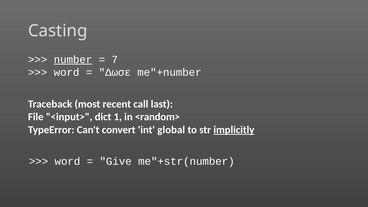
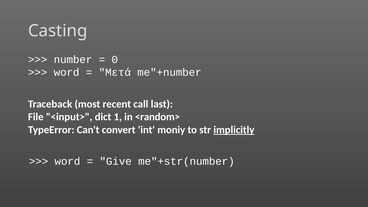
number underline: present -> none
7: 7 -> 0
Δωσε: Δωσε -> Μετά
global: global -> moniy
